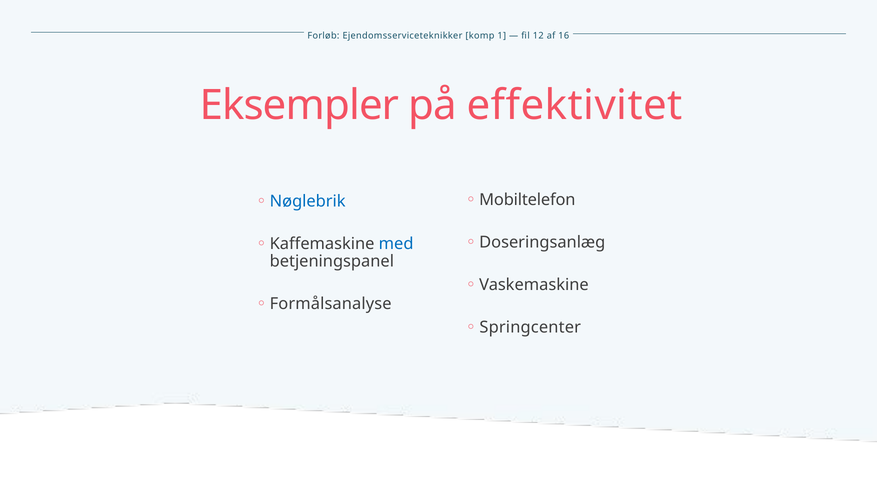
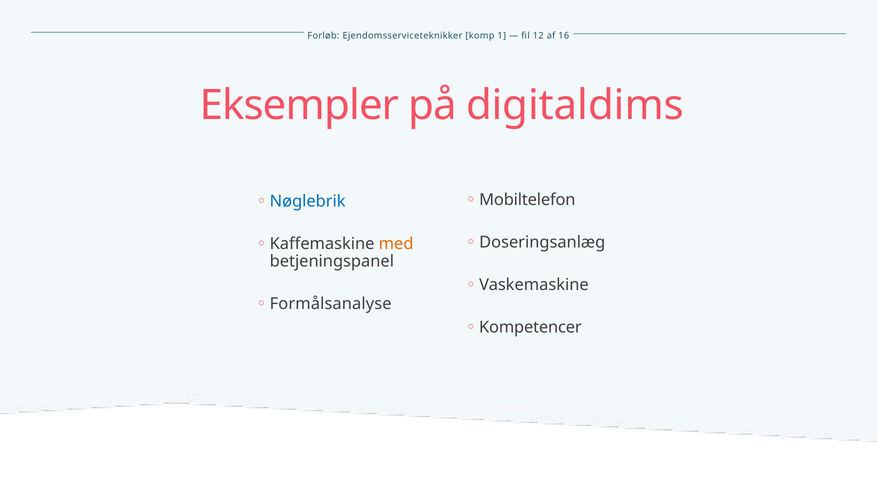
effektivitet: effektivitet -> digitaldims
med colour: blue -> orange
Springcenter: Springcenter -> Kompetencer
